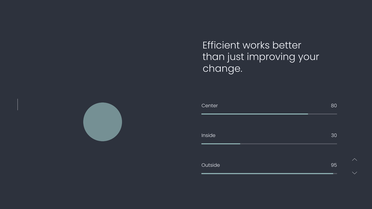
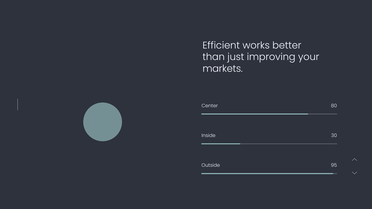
change: change -> markets
